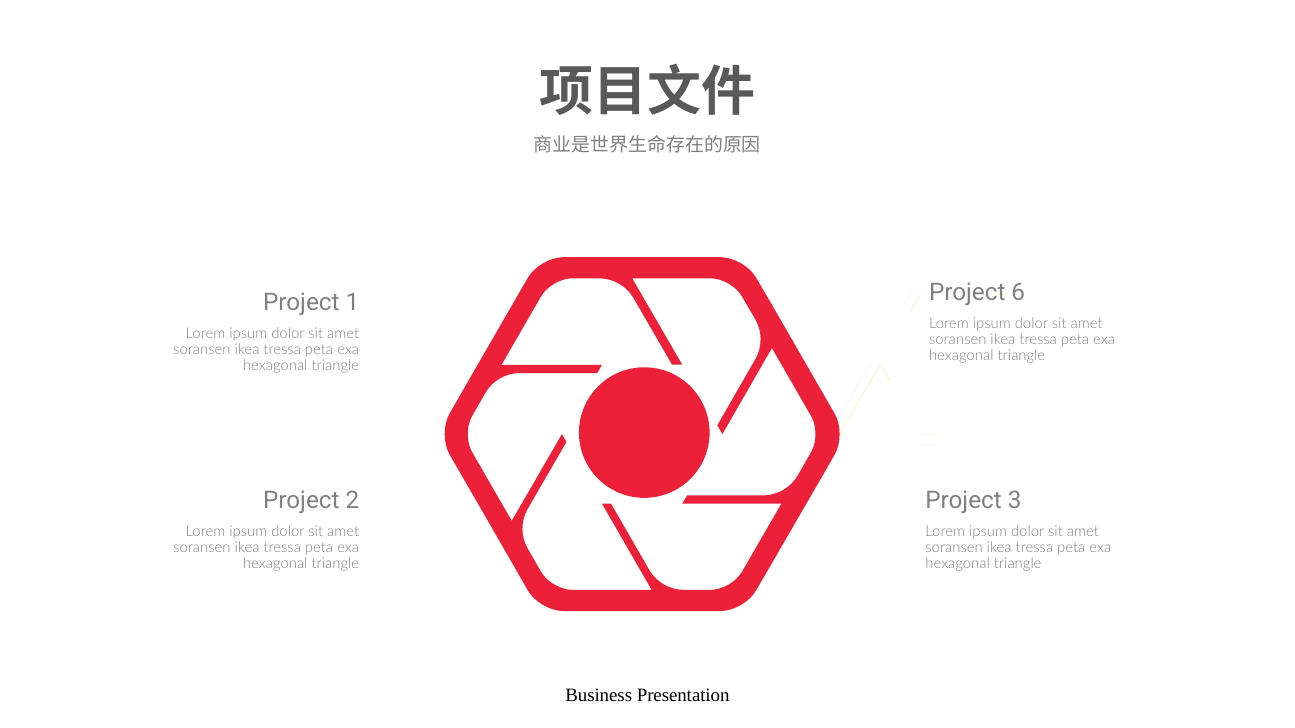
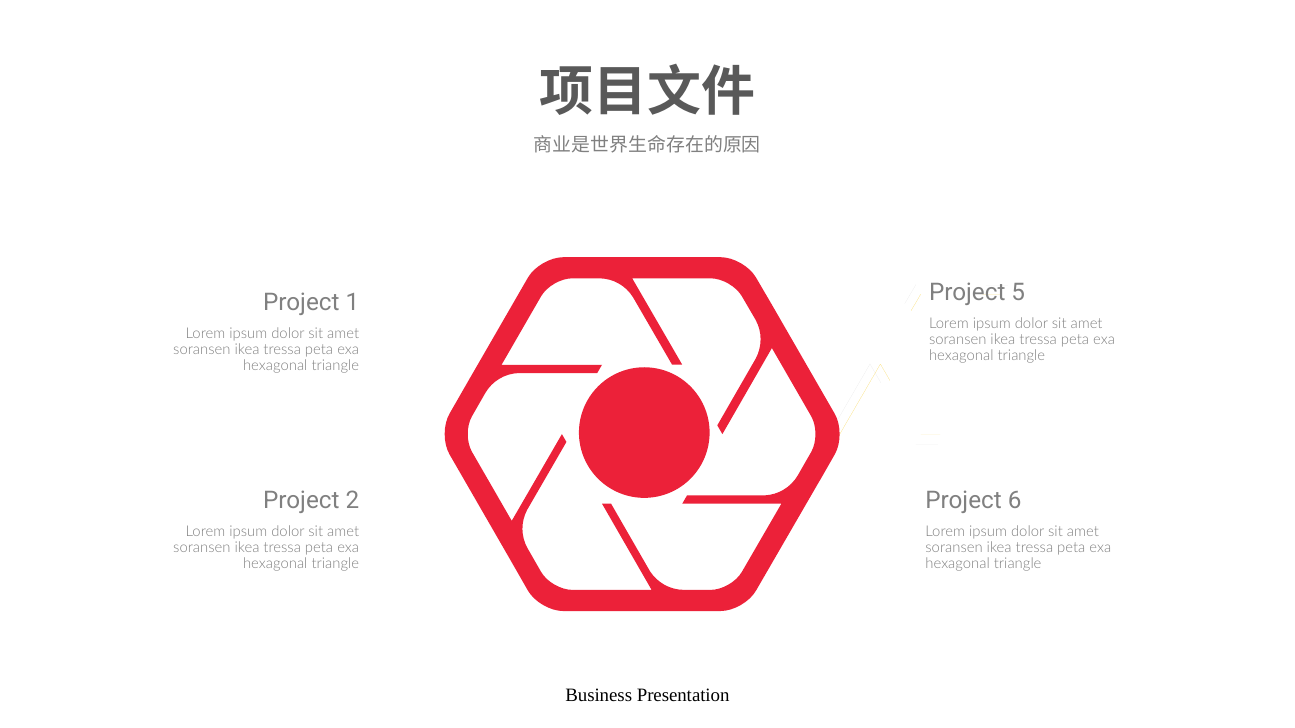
6: 6 -> 5
3: 3 -> 6
